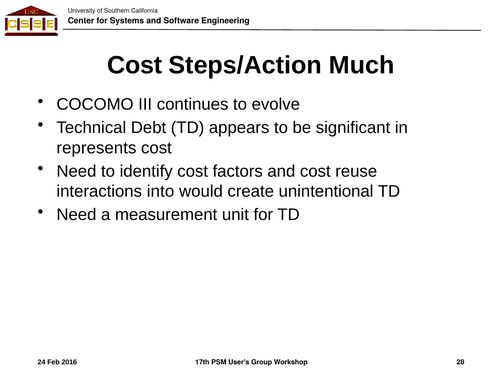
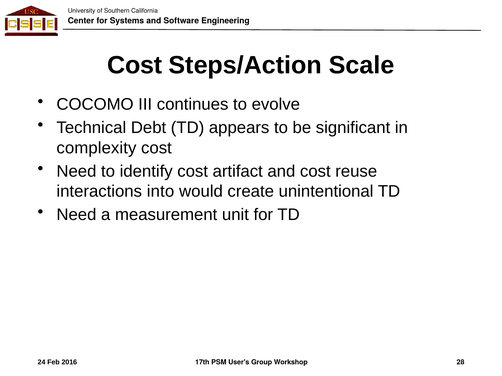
Much: Much -> Scale
represents: represents -> complexity
factors: factors -> artifact
